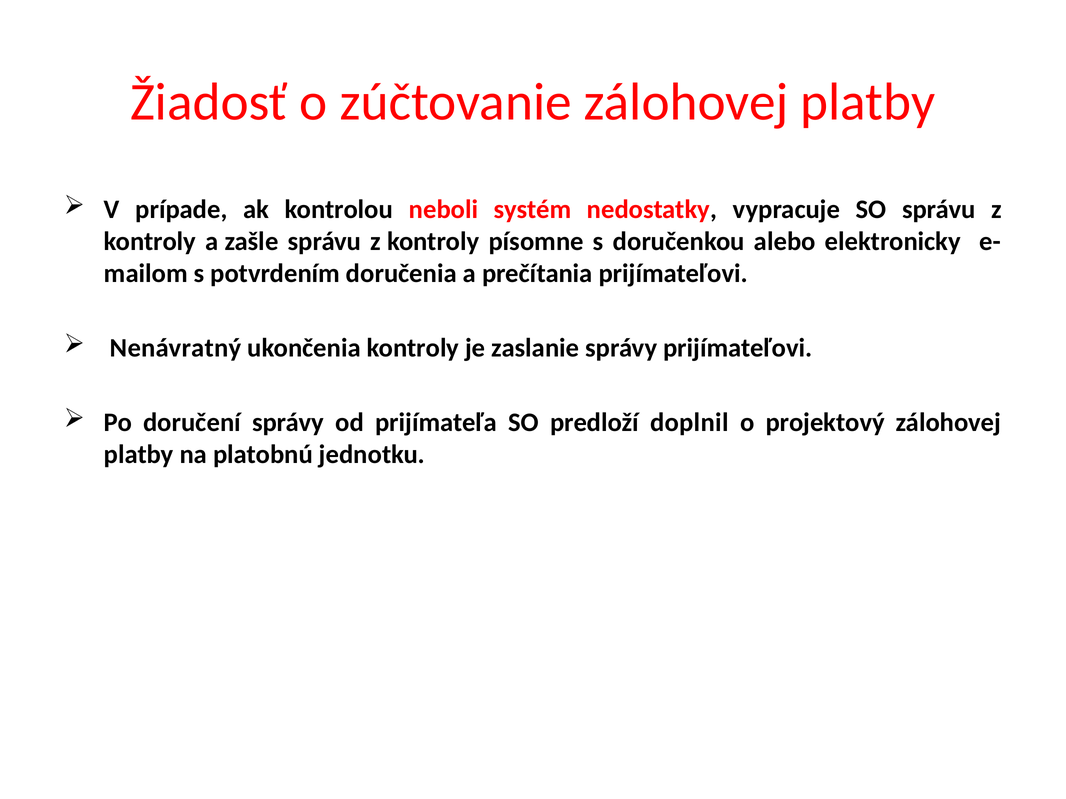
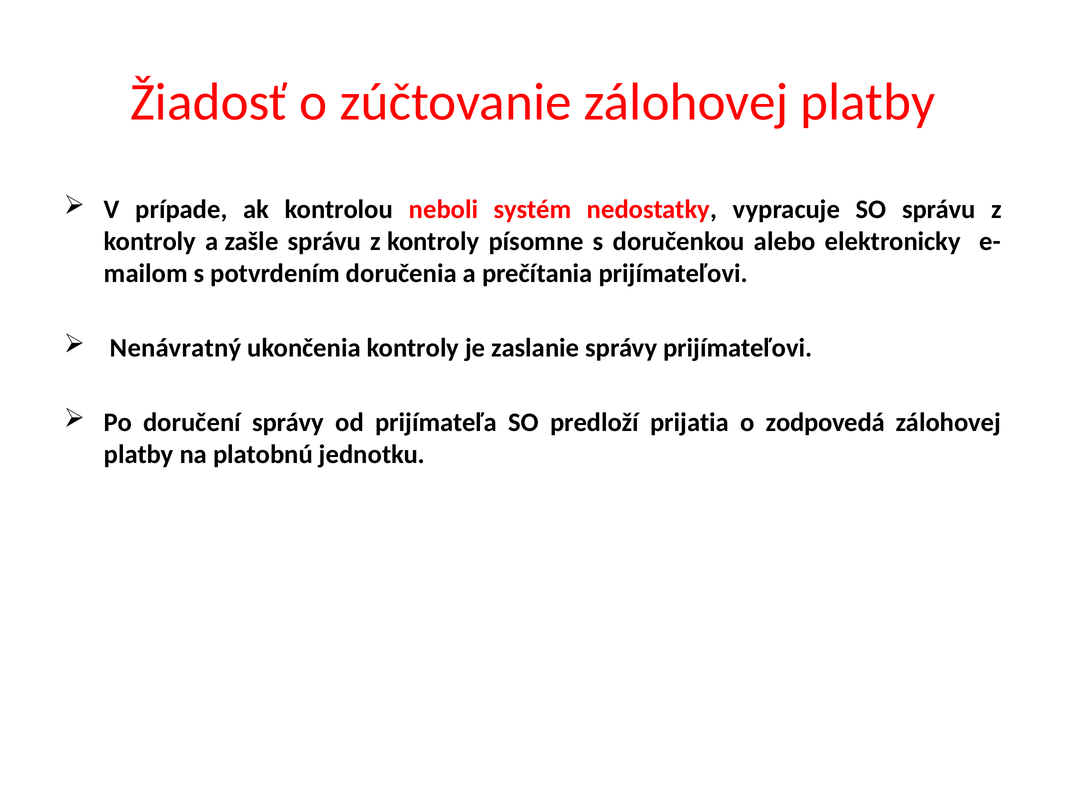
doplnil: doplnil -> prijatia
projektový: projektový -> zodpovedá
